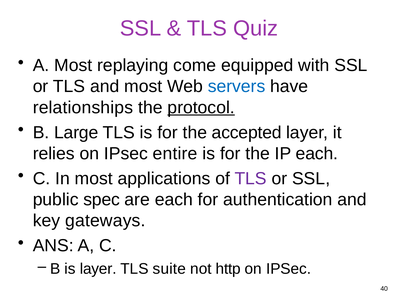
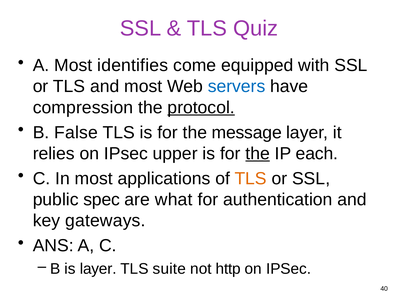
replaying: replaying -> identifies
relationships: relationships -> compression
Large: Large -> False
accepted: accepted -> message
entire: entire -> upper
the at (258, 154) underline: none -> present
TLS at (251, 179) colour: purple -> orange
are each: each -> what
